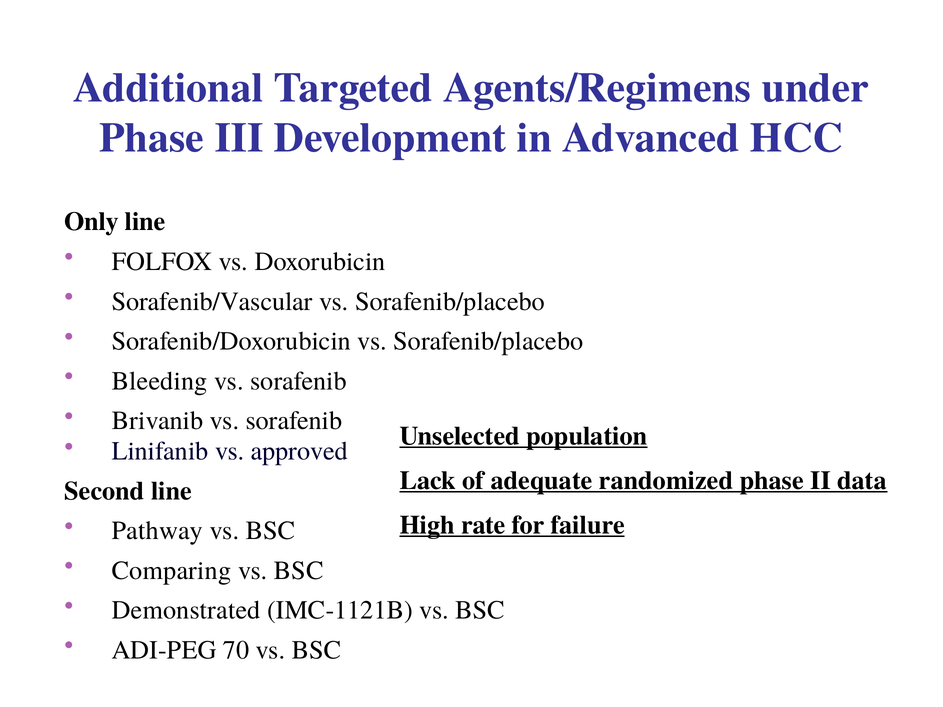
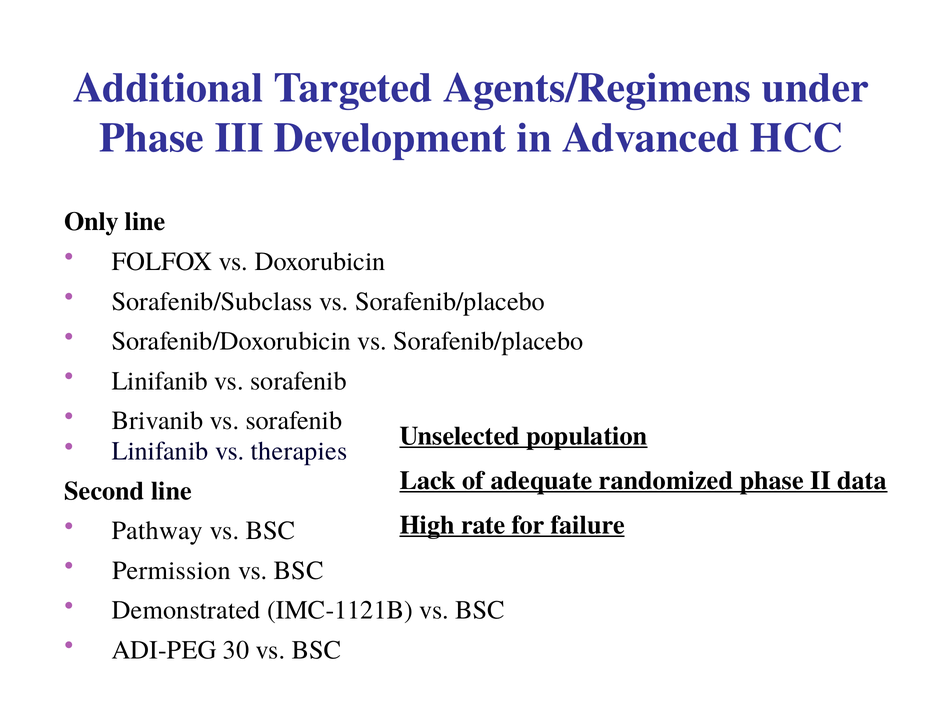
Sorafenib/Vascular: Sorafenib/Vascular -> Sorafenib/Subclass
Bleeding at (160, 381): Bleeding -> Linifanib
approved: approved -> therapies
Comparing: Comparing -> Permission
70: 70 -> 30
